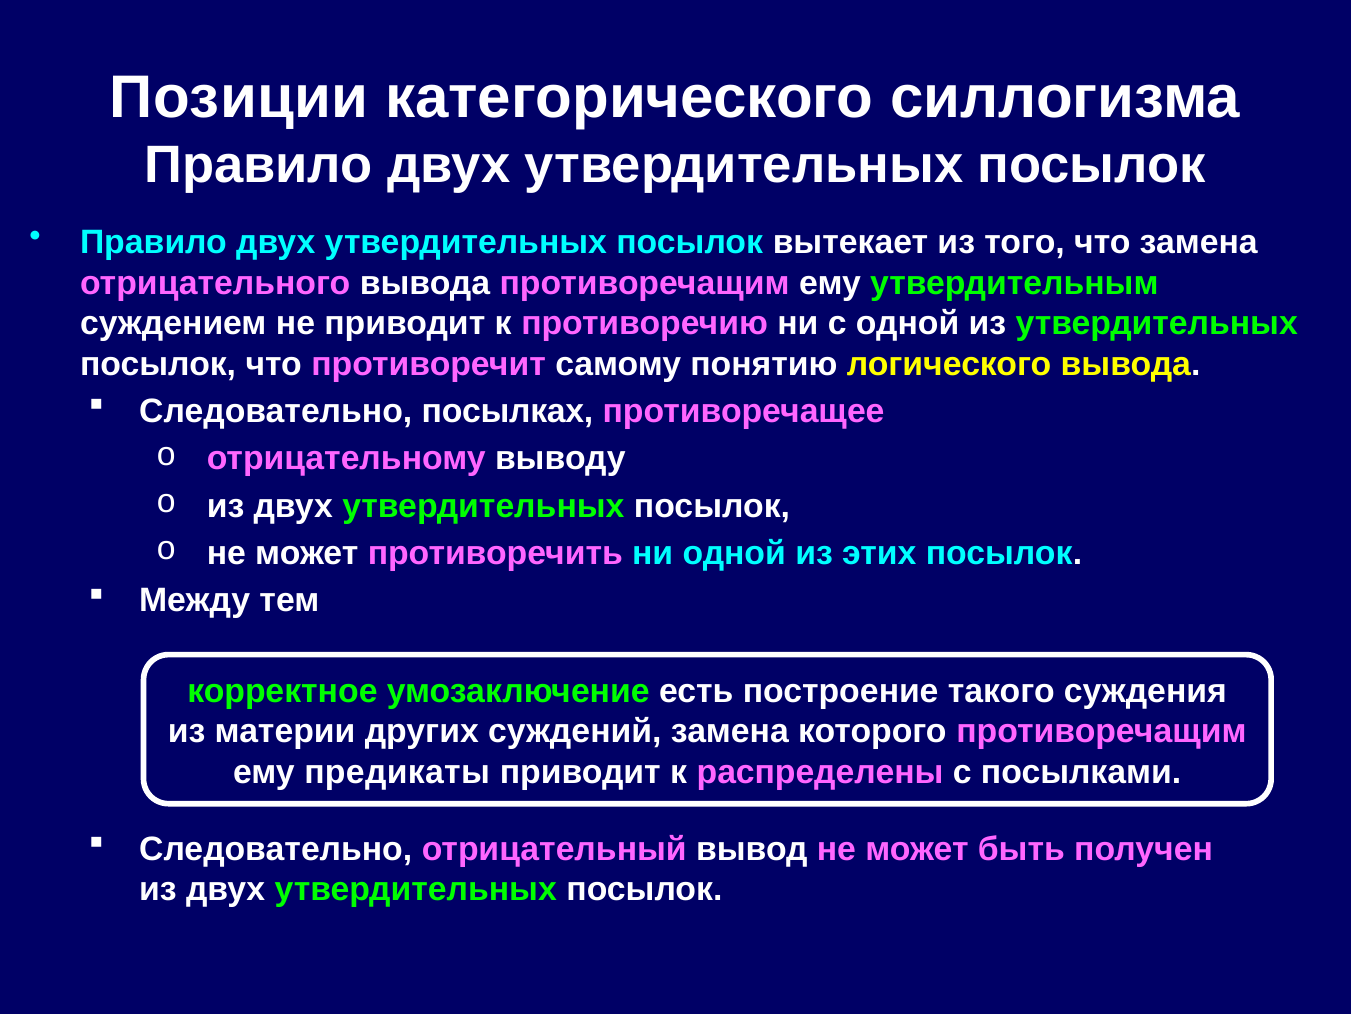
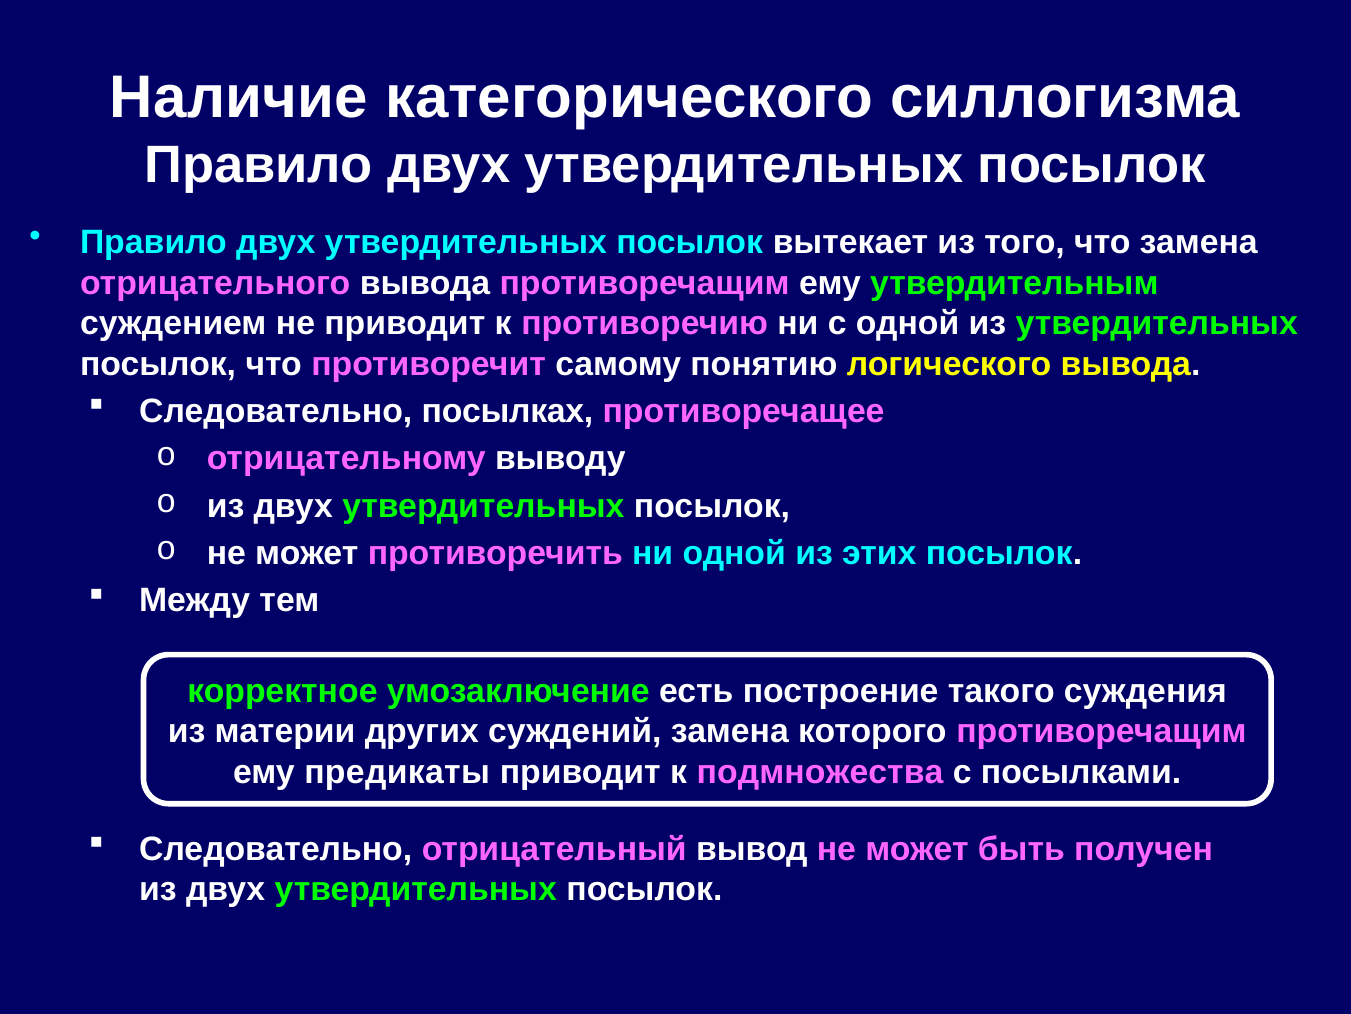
Позиции: Позиции -> Наличие
распределены: распределены -> подмножества
